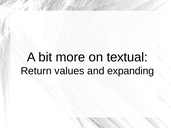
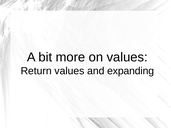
on textual: textual -> values
